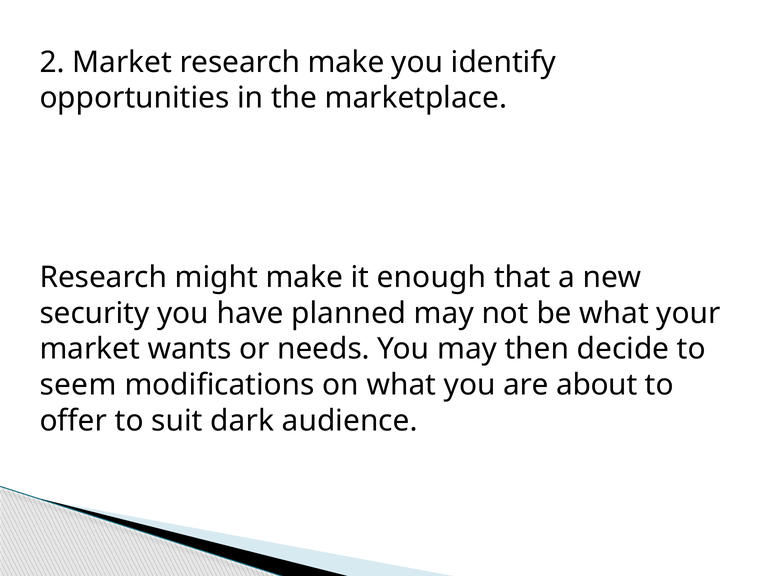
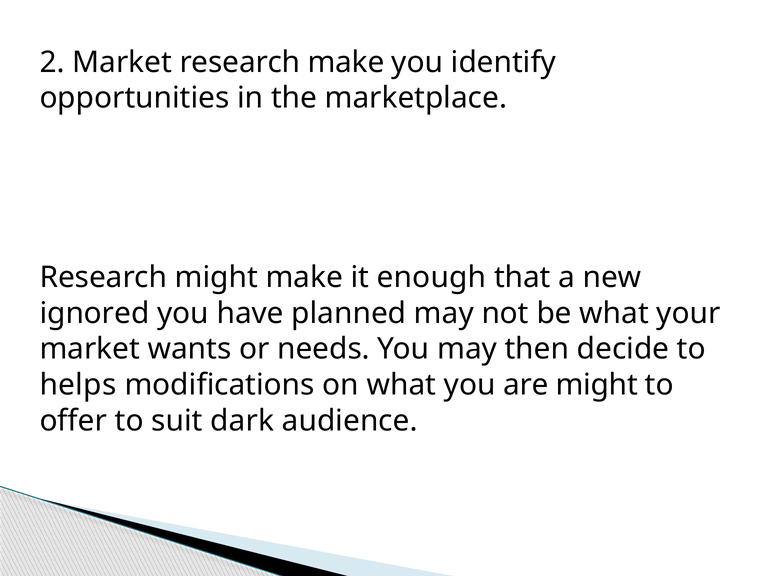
security: security -> ignored
seem: seem -> helps
are about: about -> might
